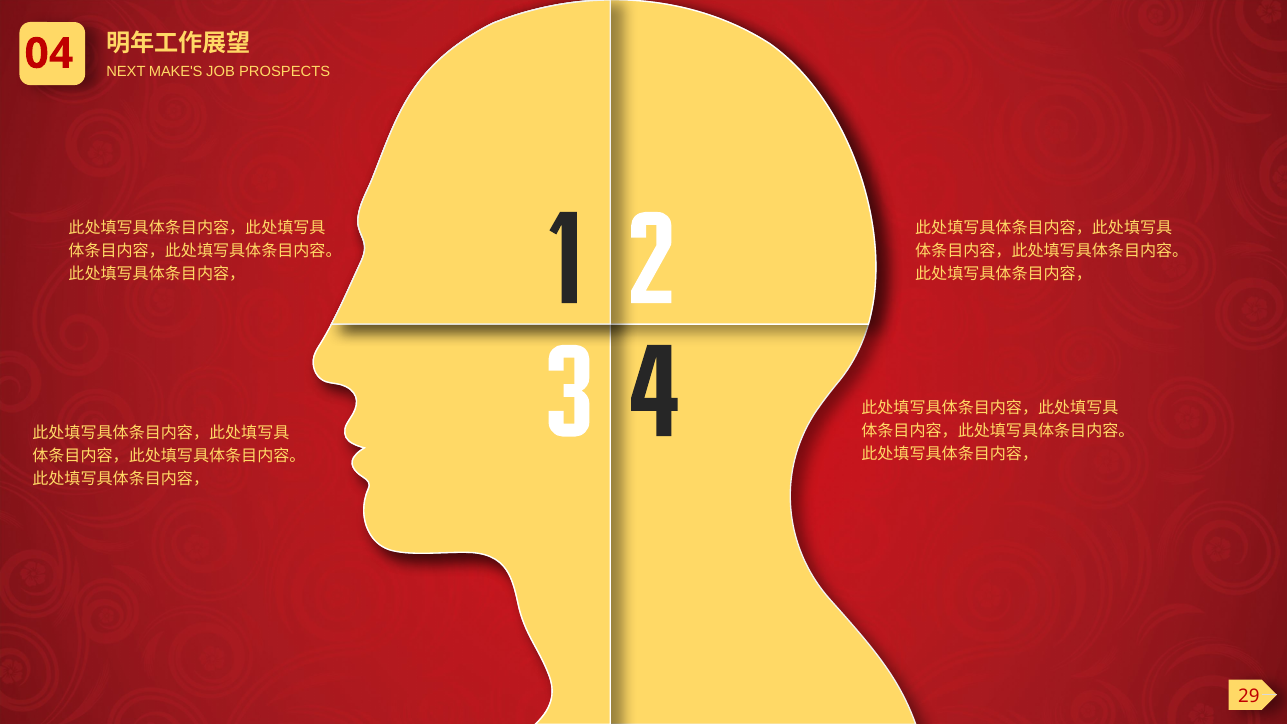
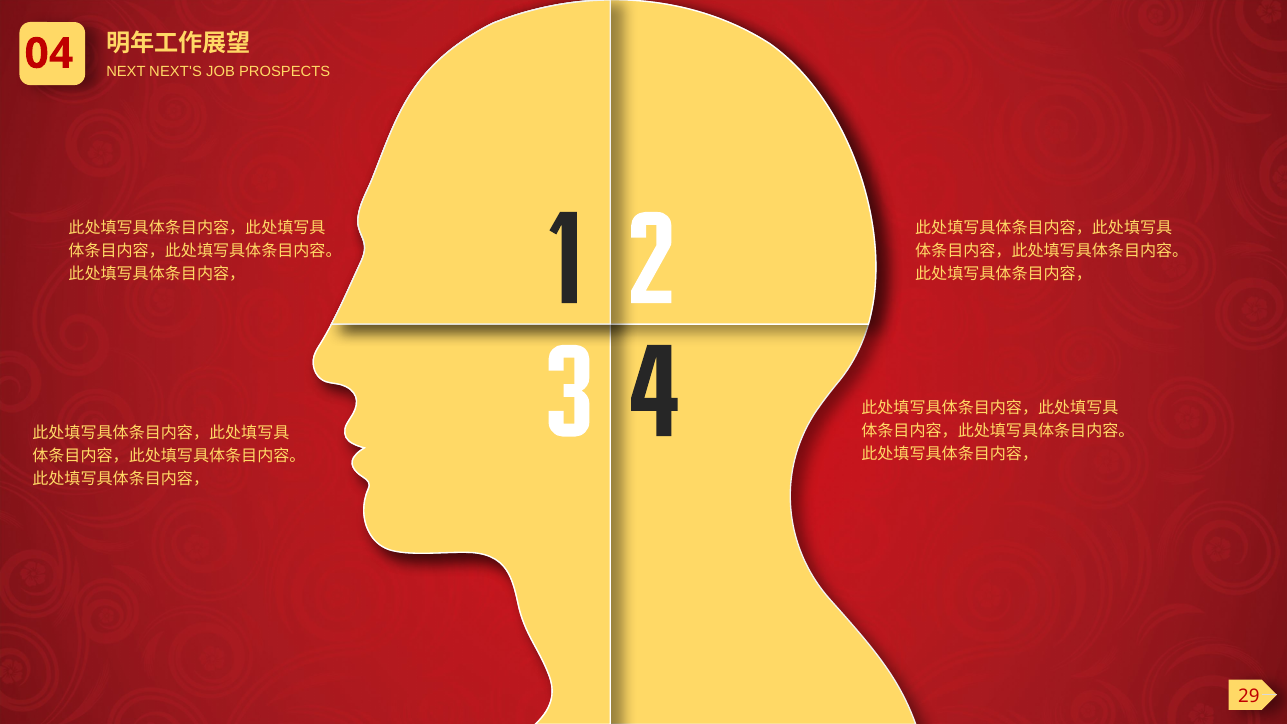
MAKE'S: MAKE'S -> NEXT'S
